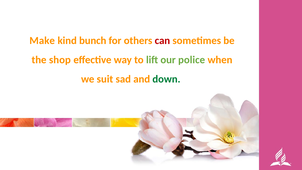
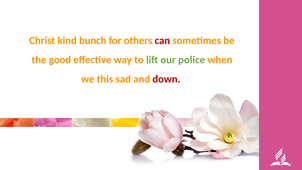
Make: Make -> Christ
shop: shop -> good
suit: suit -> this
down colour: green -> red
